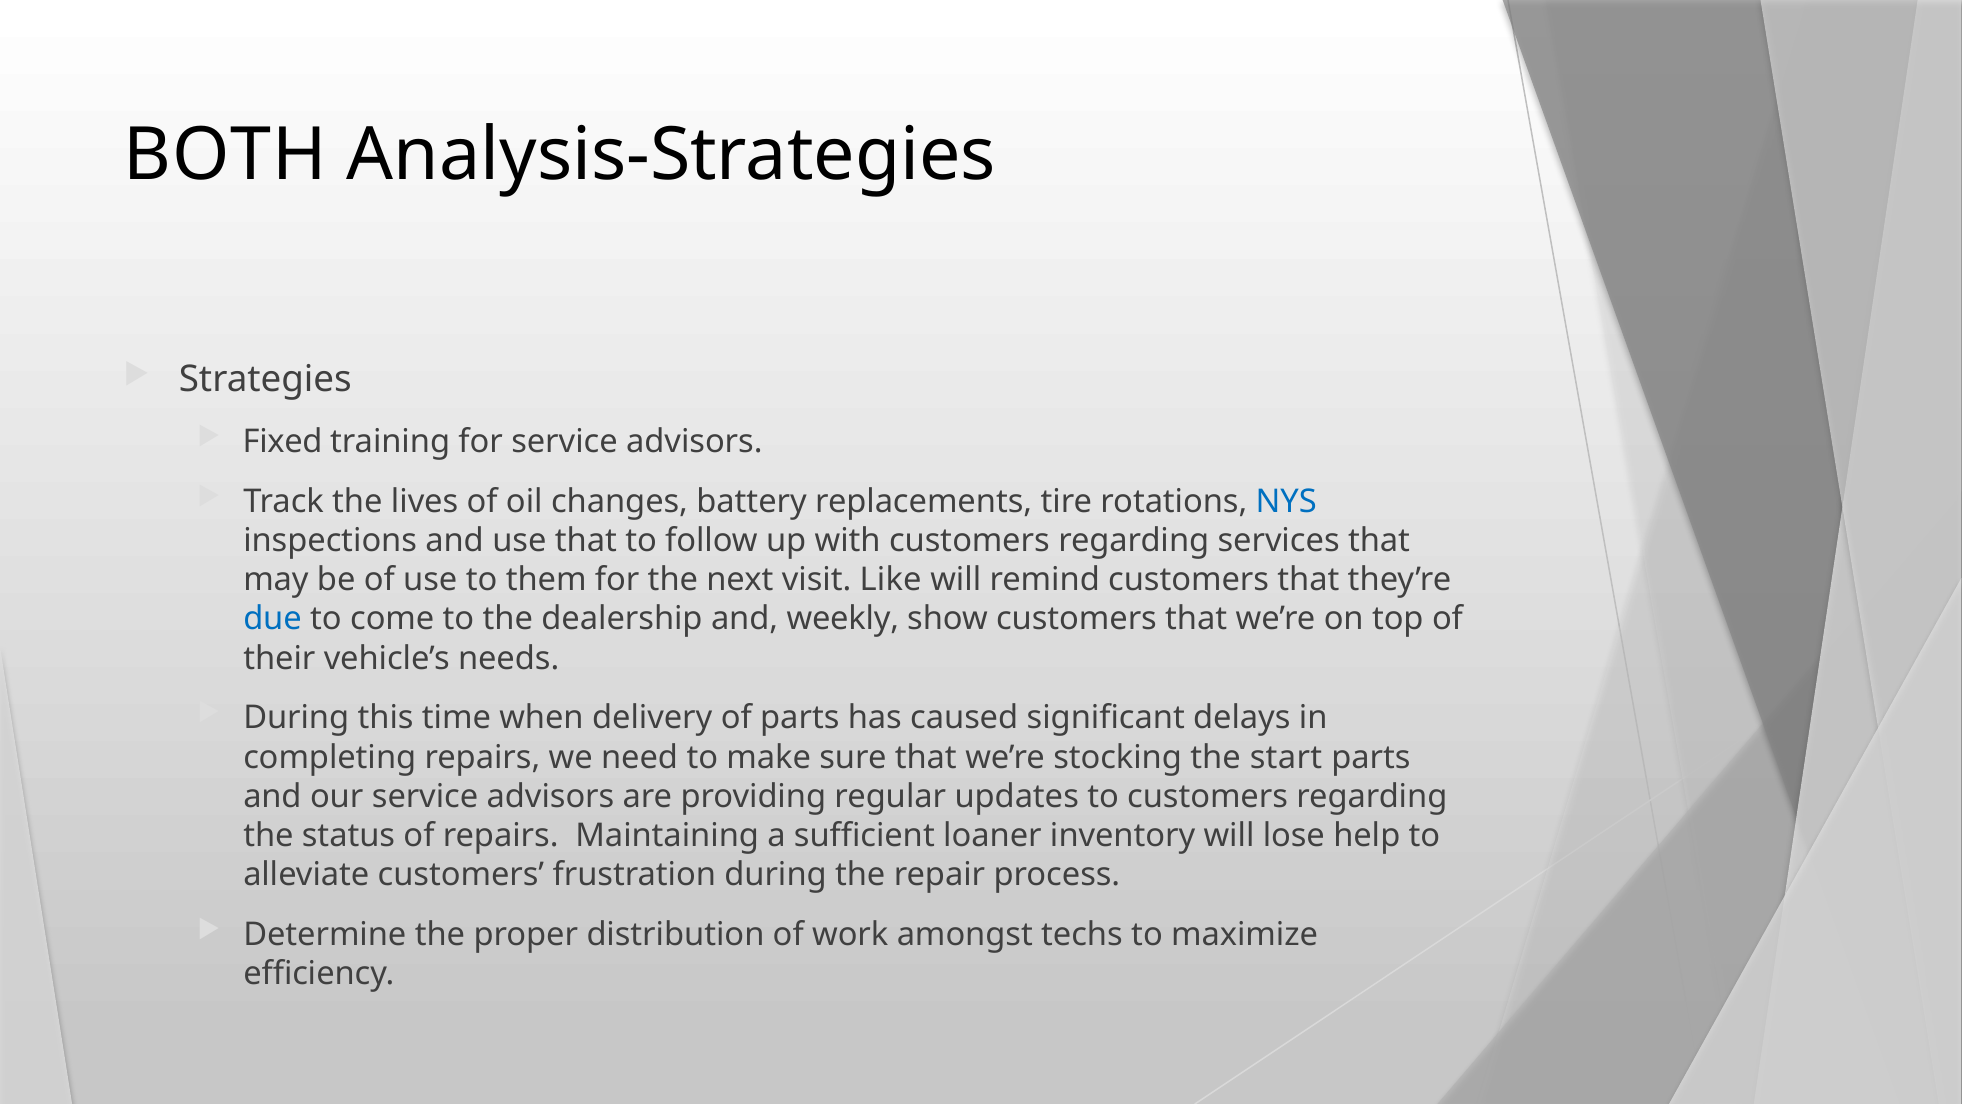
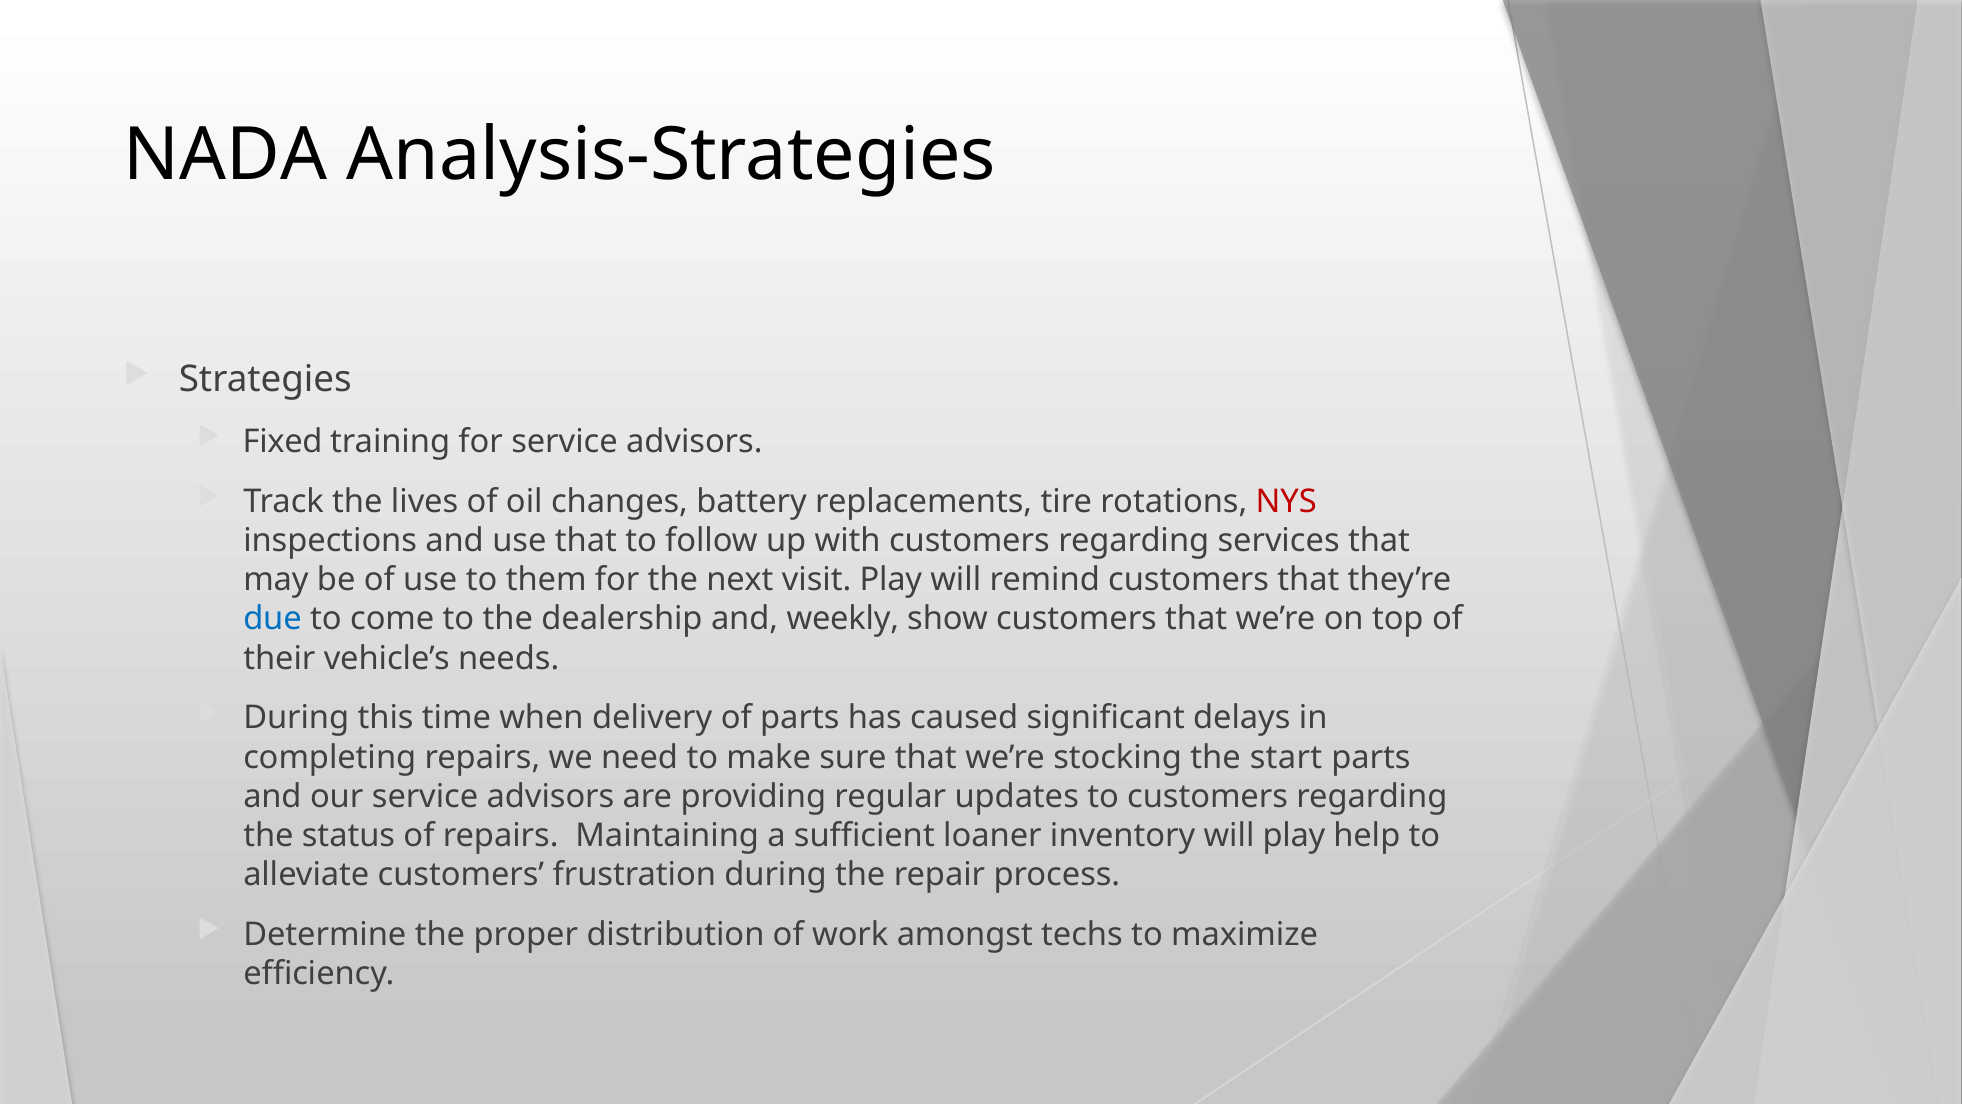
BOTH: BOTH -> NADA
NYS colour: blue -> red
visit Like: Like -> Play
will lose: lose -> play
